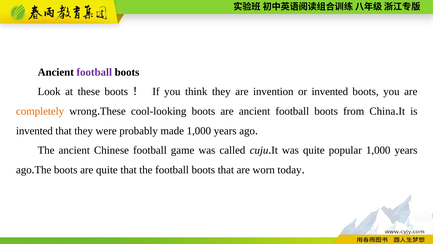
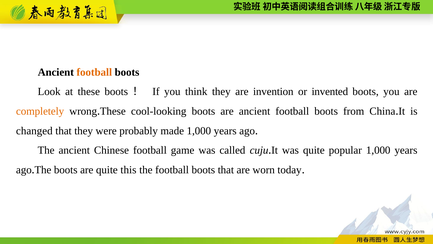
football at (94, 72) colour: purple -> orange
invented at (34, 131): invented -> changed
quite that: that -> this
